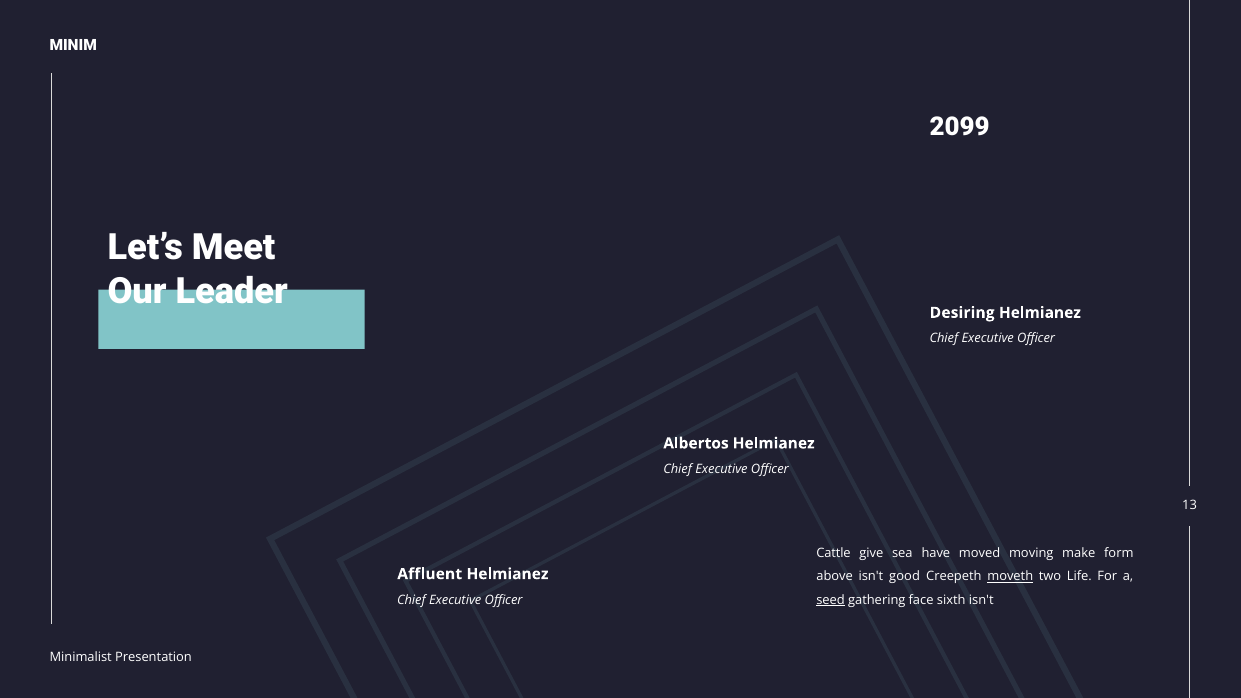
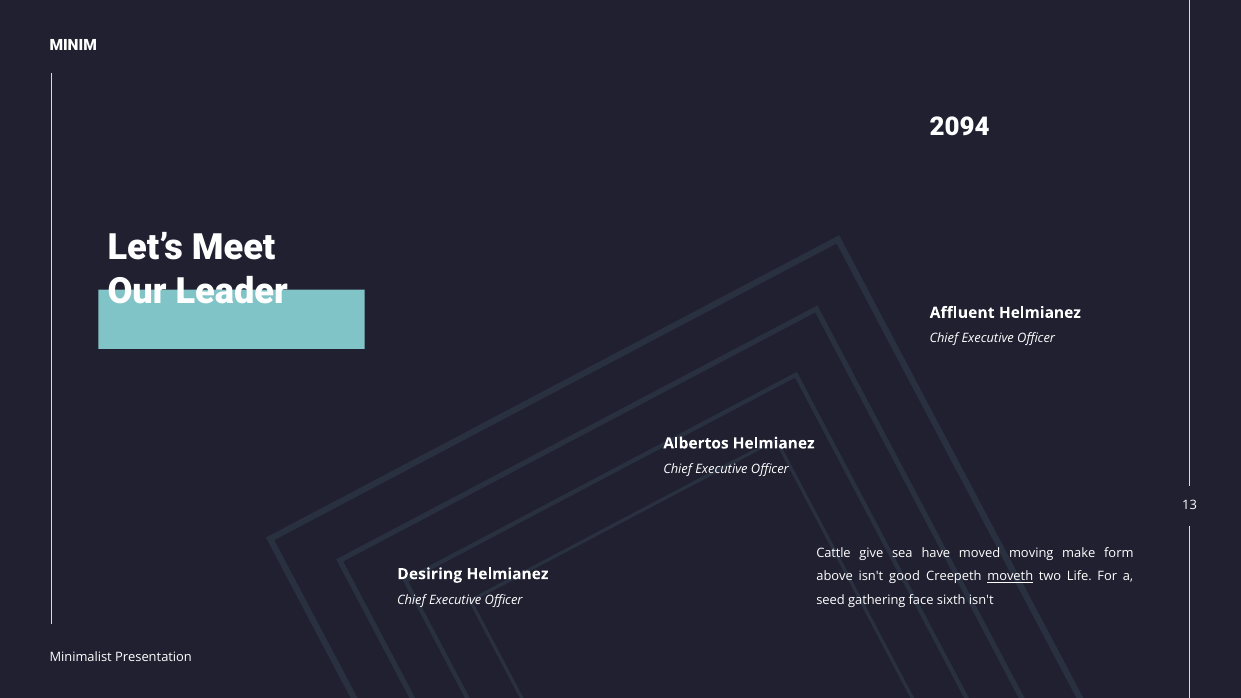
2099: 2099 -> 2094
Desiring: Desiring -> Affluent
Affluent: Affluent -> Desiring
seed underline: present -> none
